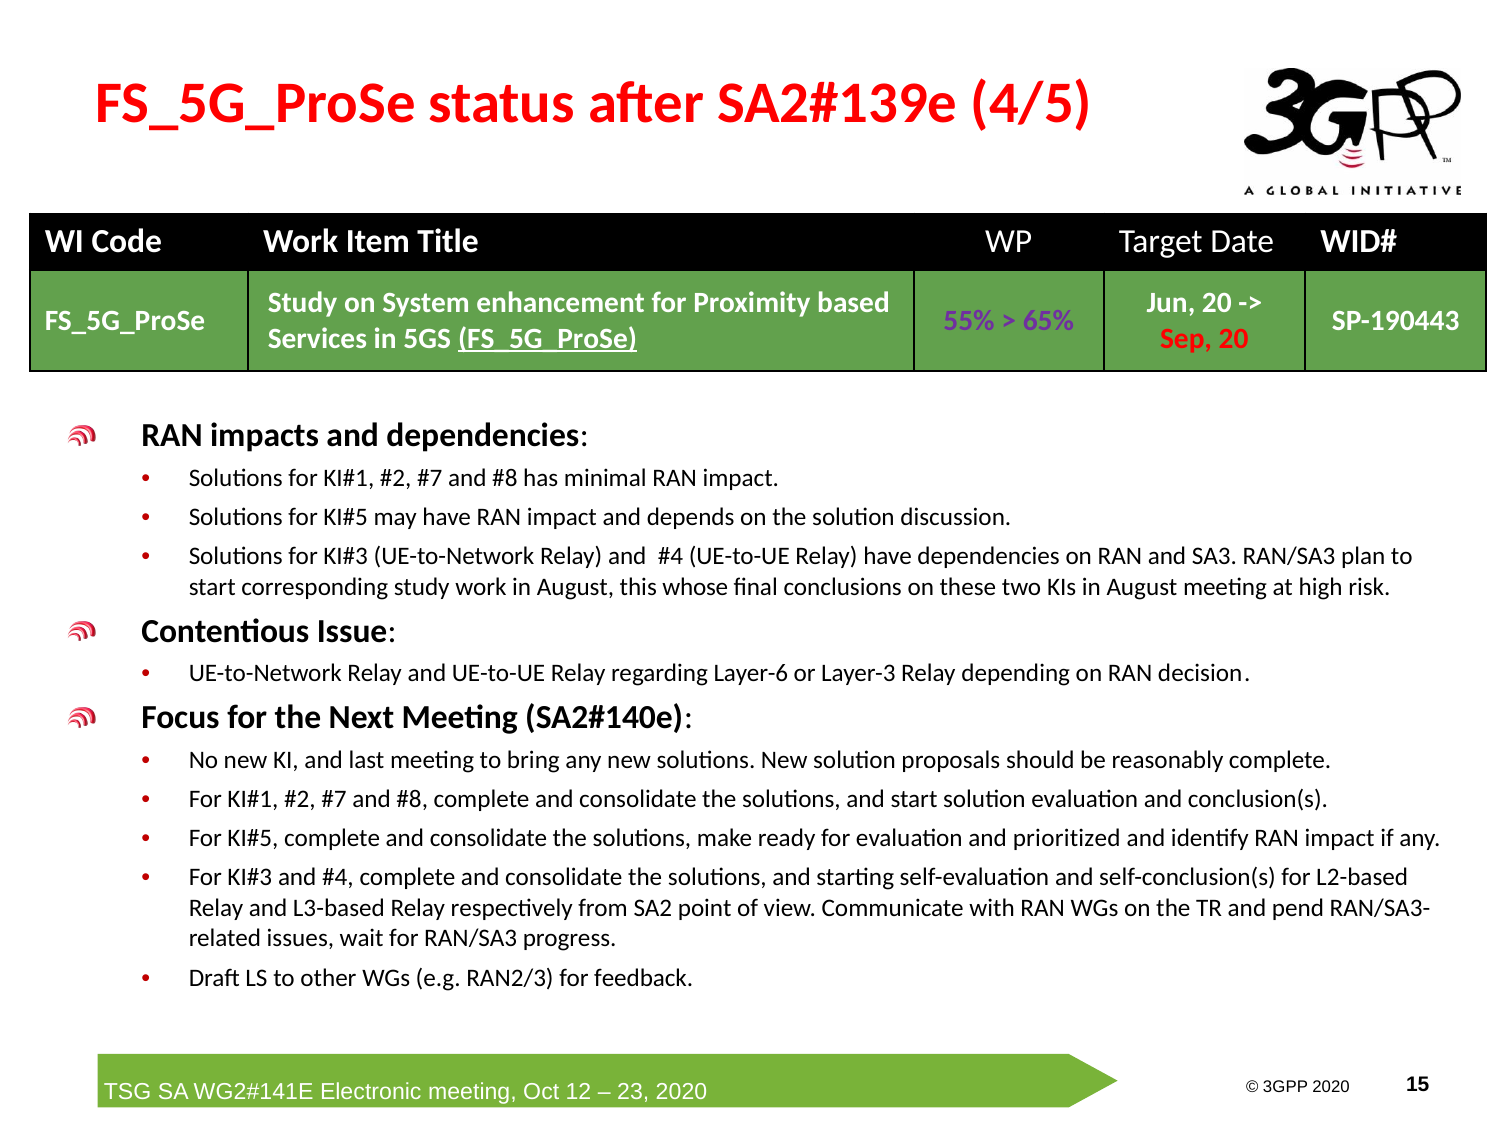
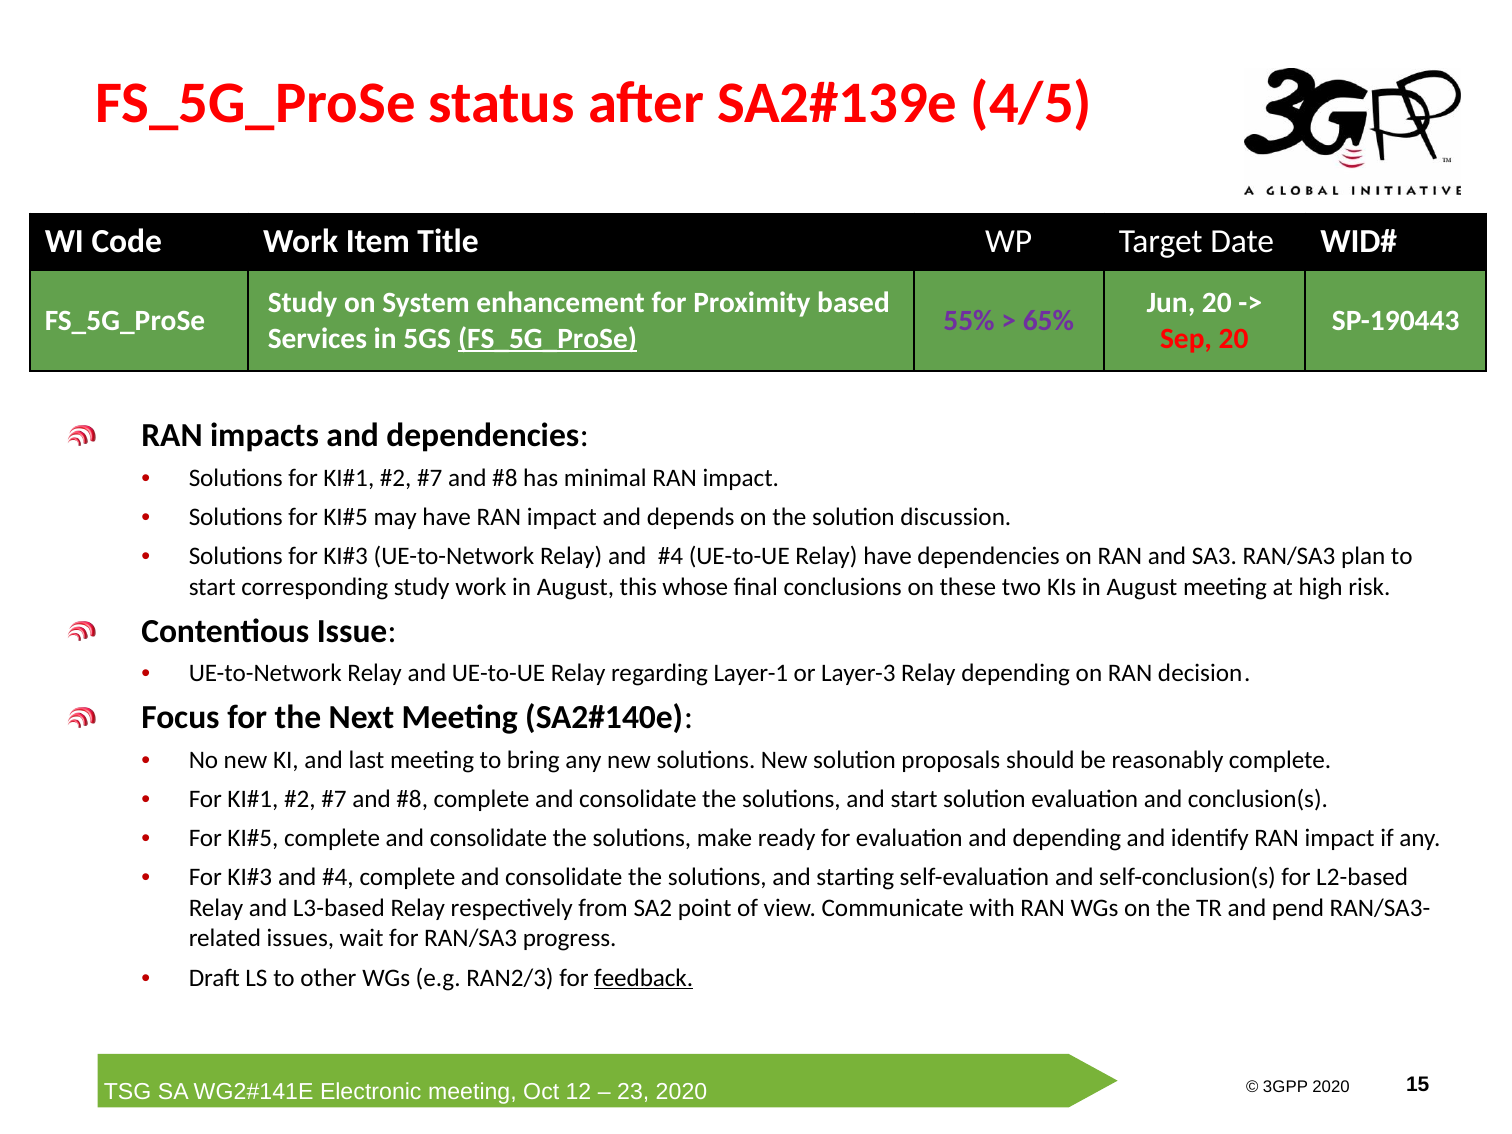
Layer-6: Layer-6 -> Layer-1
and prioritized: prioritized -> depending
feedback underline: none -> present
